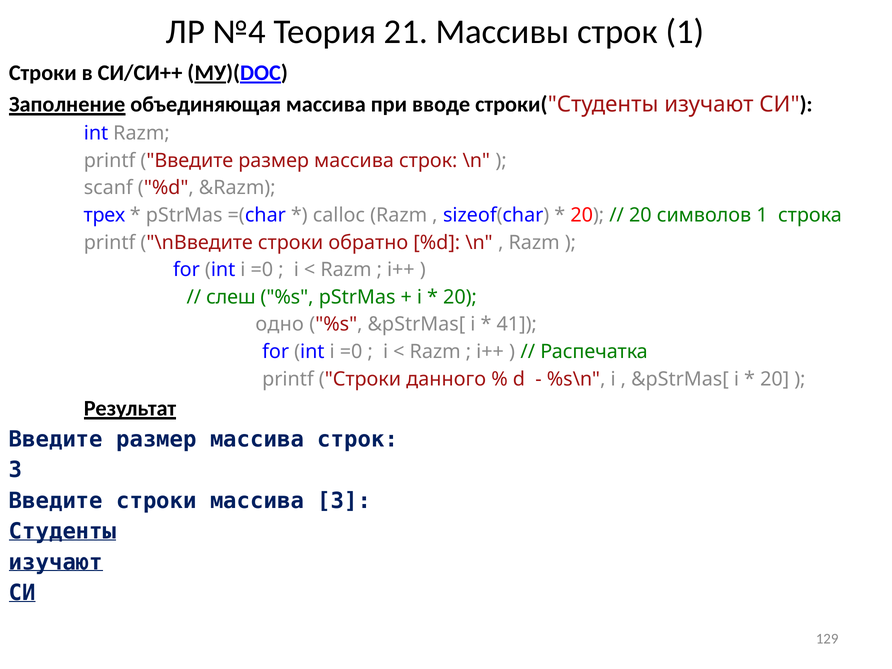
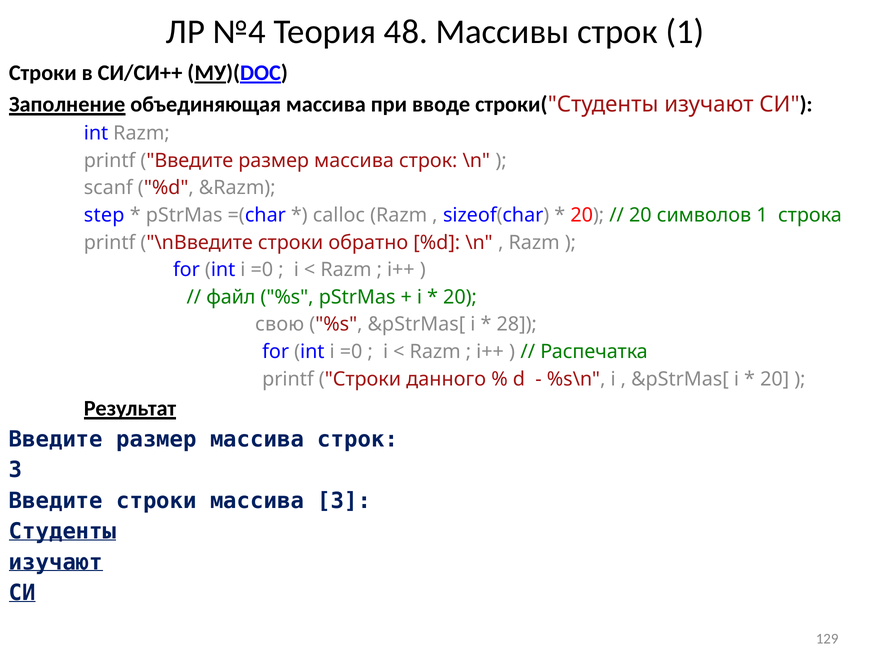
21: 21 -> 48
трех: трех -> step
слеш: слеш -> файл
одно: одно -> свою
41: 41 -> 28
